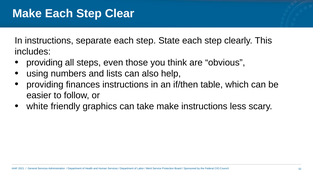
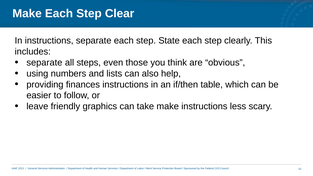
providing at (45, 63): providing -> separate
white: white -> leave
